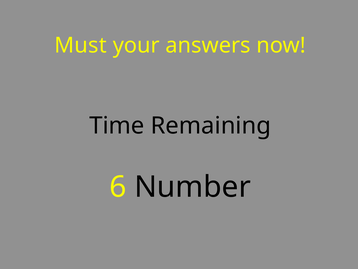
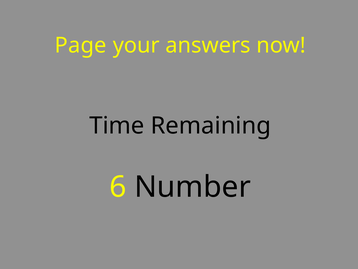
Must: Must -> Page
